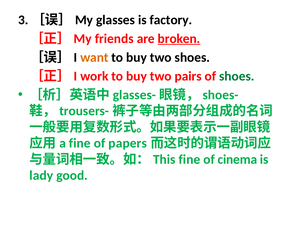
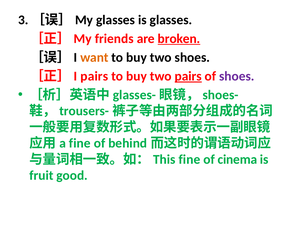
is factory: factory -> glasses
work at (94, 76): work -> pairs
pairs at (188, 76) underline: none -> present
shoes at (237, 76) colour: green -> purple
papers: papers -> behind
lady: lady -> fruit
